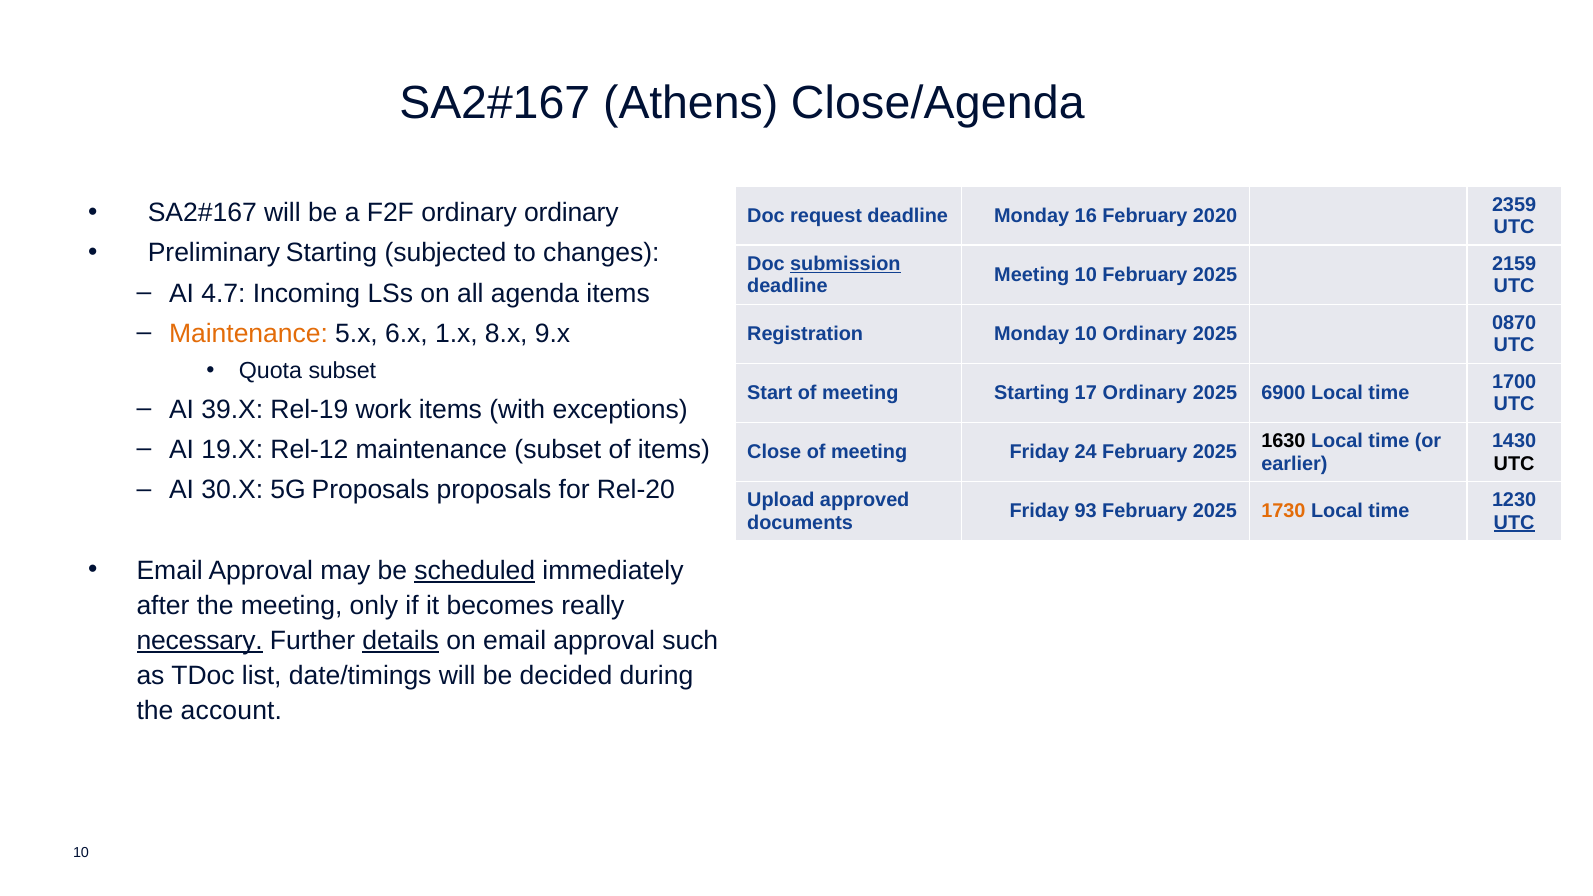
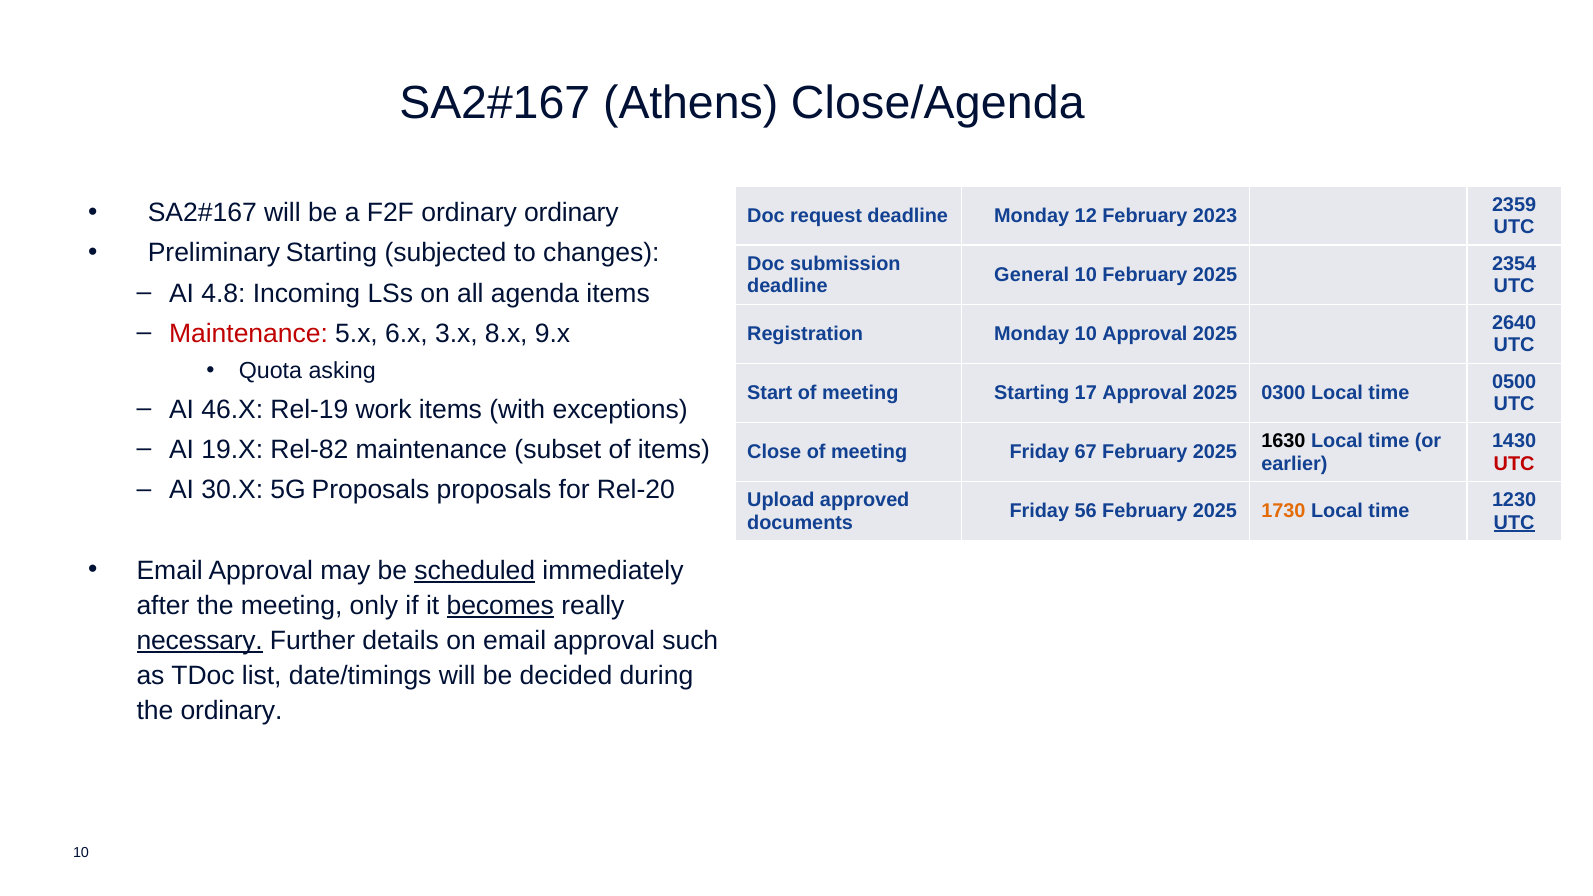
16: 16 -> 12
2020: 2020 -> 2023
submission underline: present -> none
2159: 2159 -> 2354
Meeting at (1032, 275): Meeting -> General
4.7: 4.7 -> 4.8
0870: 0870 -> 2640
Maintenance at (249, 334) colour: orange -> red
1.x: 1.x -> 3.x
10 Ordinary: Ordinary -> Approval
Quota subset: subset -> asking
1700: 1700 -> 0500
17 Ordinary: Ordinary -> Approval
6900: 6900 -> 0300
39.X: 39.X -> 46.X
Rel-12: Rel-12 -> Rel-82
24: 24 -> 67
UTC at (1514, 463) colour: black -> red
93: 93 -> 56
becomes underline: none -> present
details underline: present -> none
the account: account -> ordinary
